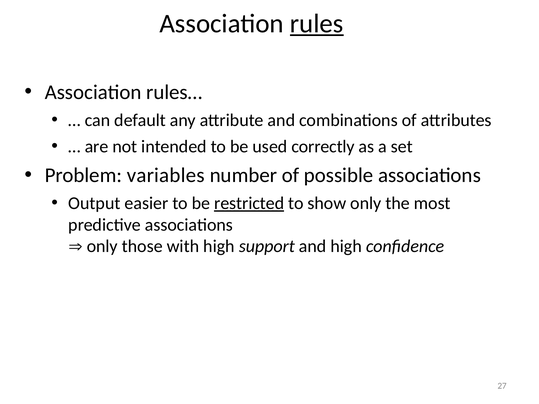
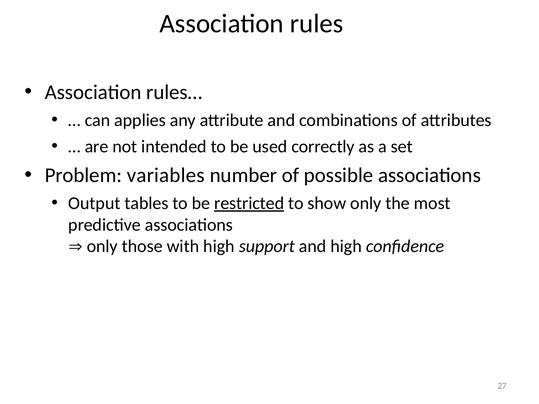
rules underline: present -> none
default: default -> applies
easier: easier -> tables
